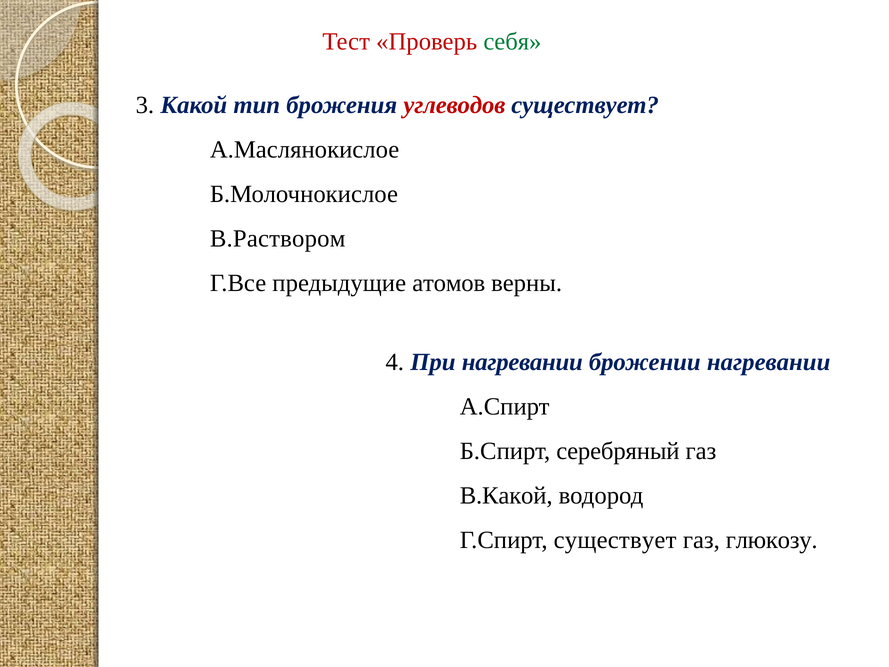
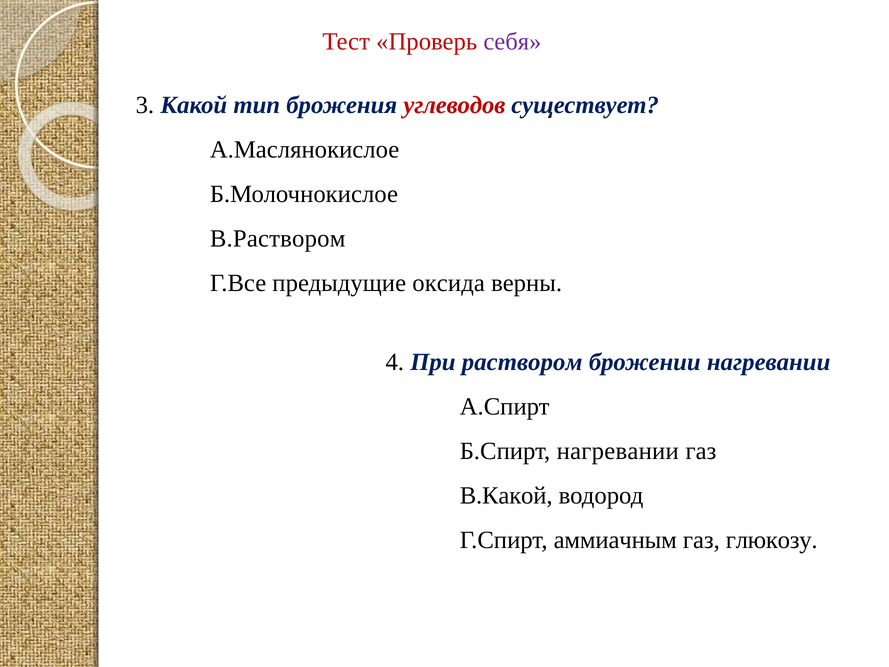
себя colour: green -> purple
атомов: атомов -> оксида
При нагревании: нагревании -> раствором
Б.Спирт серебряный: серебряный -> нагревании
Г.Спирт существует: существует -> аммиачным
